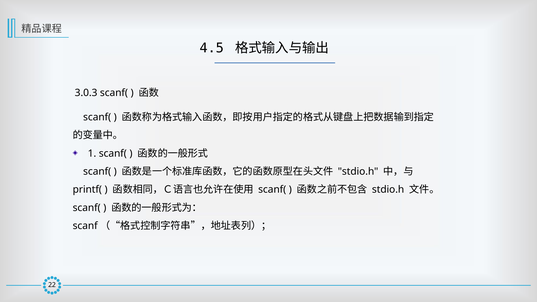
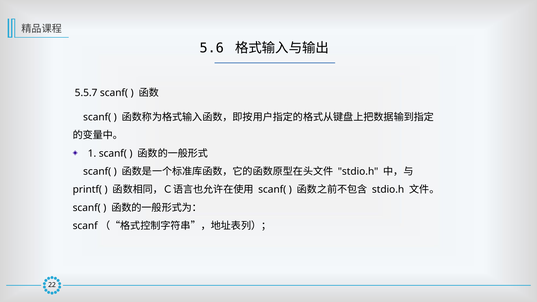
4.5: 4.5 -> 5.6
3.0.3: 3.0.3 -> 5.5.7
